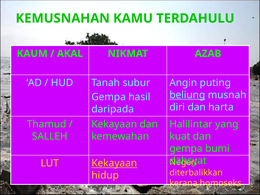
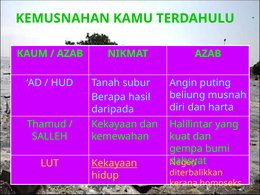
AKAL at (70, 54): AKAL -> AZAB
beliung underline: present -> none
Gempa at (109, 97): Gempa -> Berapa
